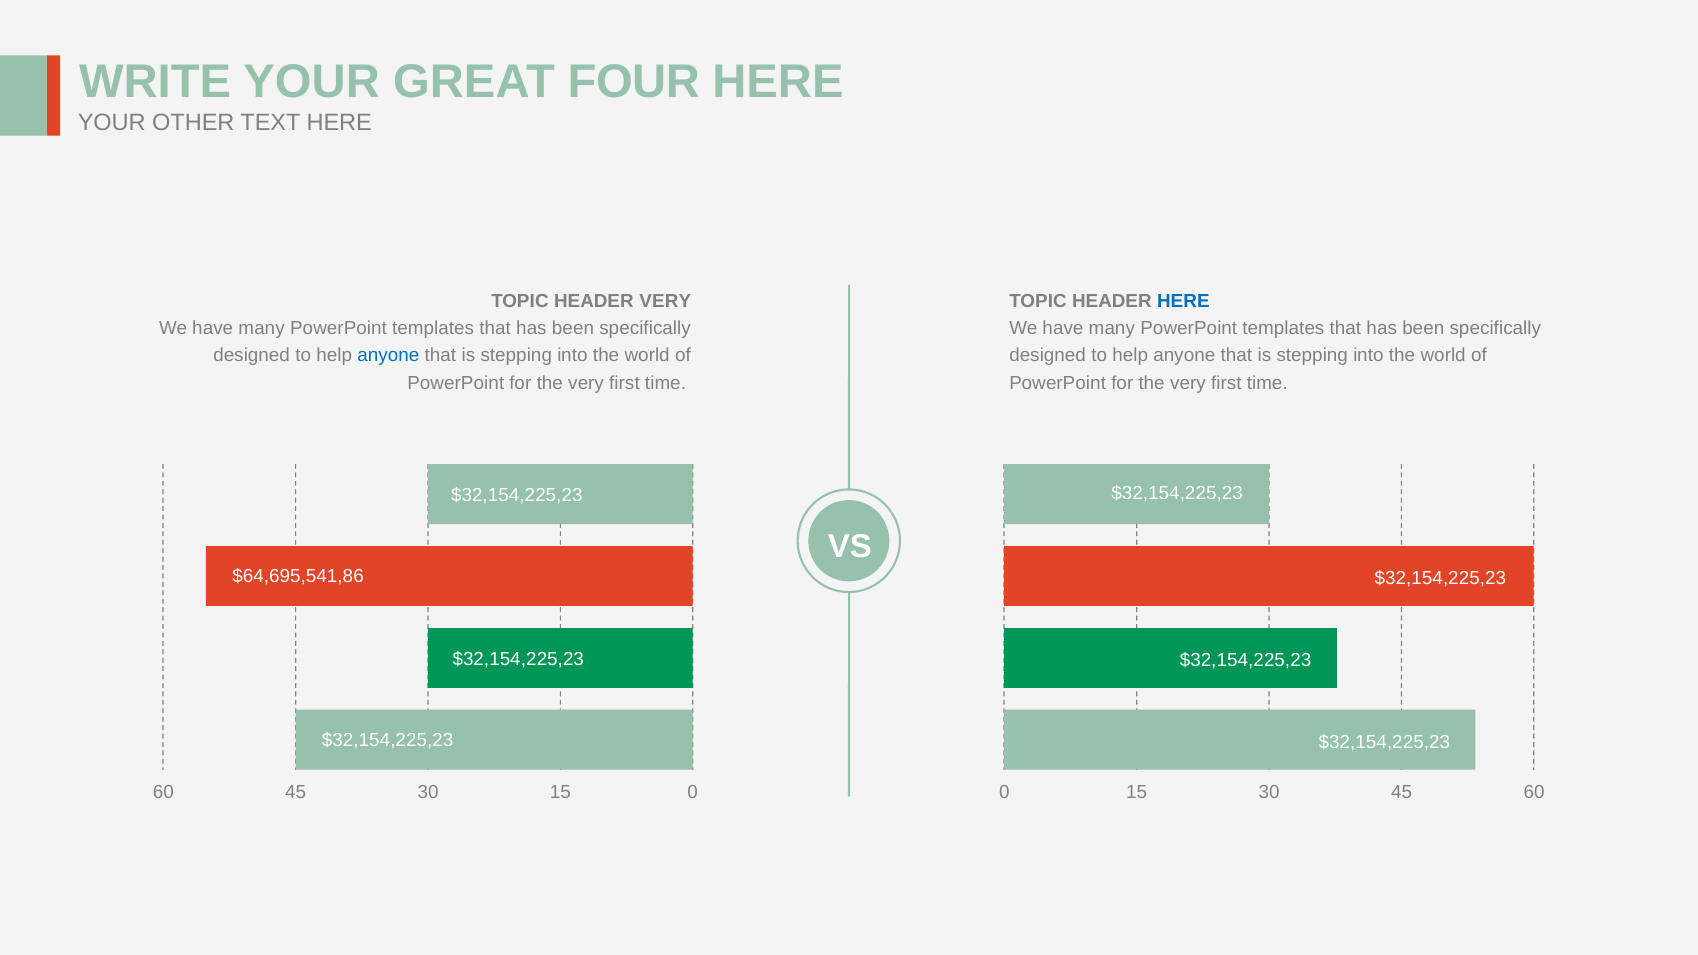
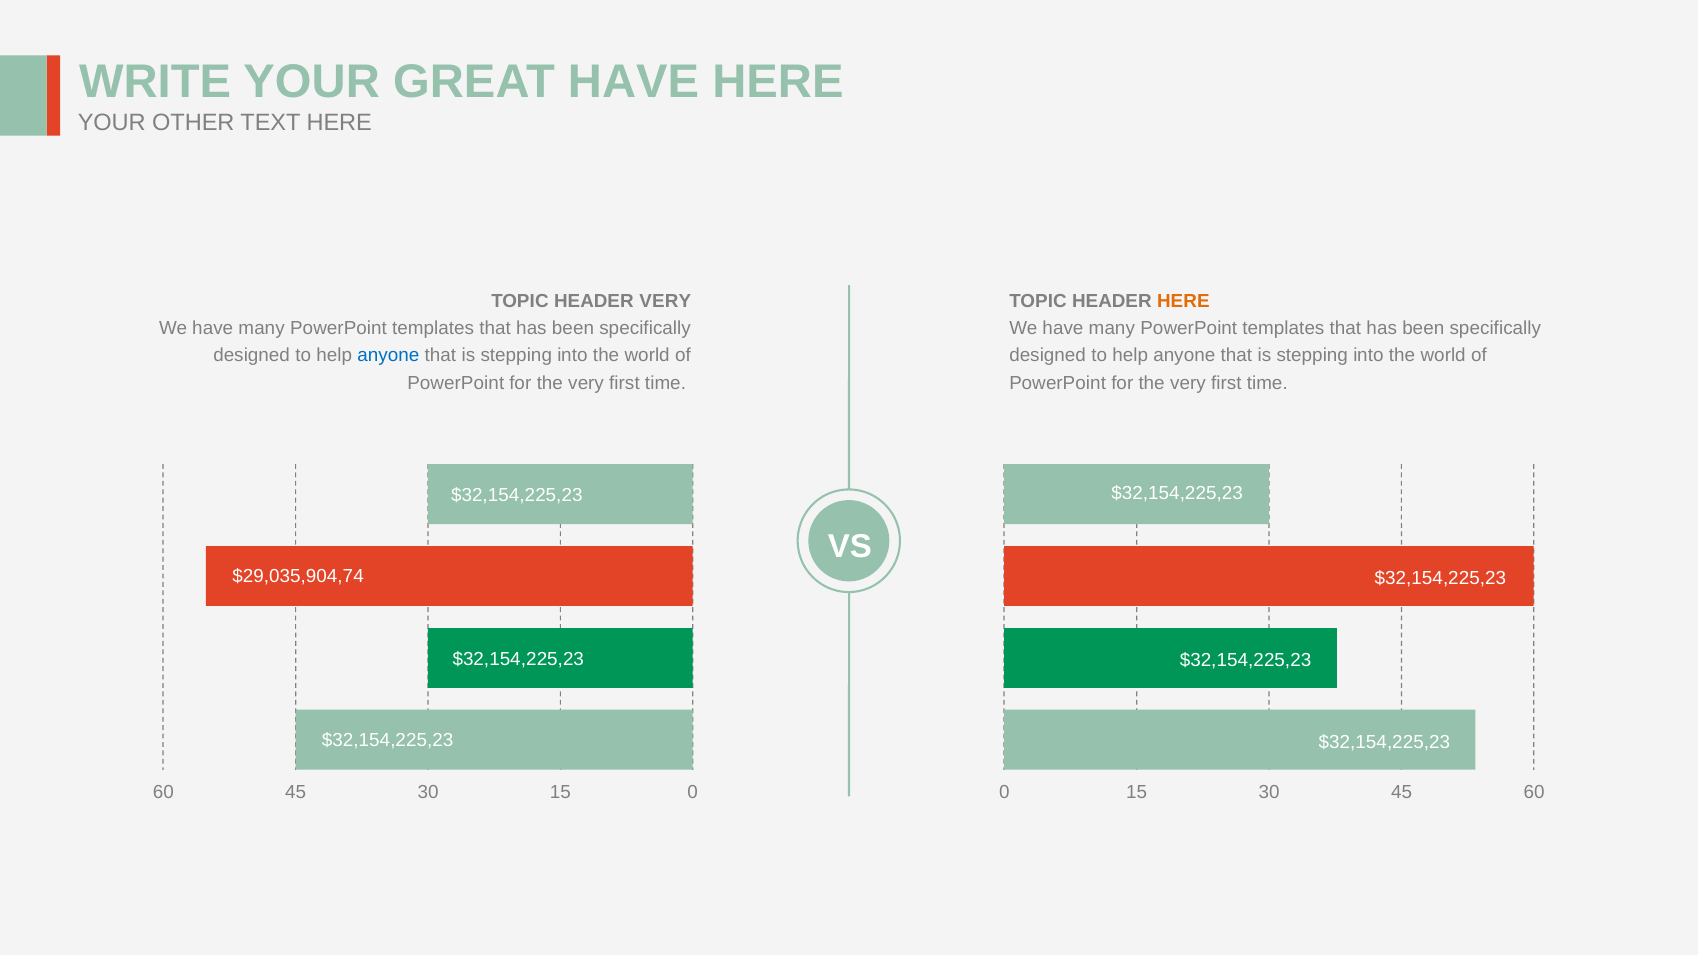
GREAT FOUR: FOUR -> HAVE
HERE at (1183, 301) colour: blue -> orange
$64,695,541,86: $64,695,541,86 -> $29,035,904,74
